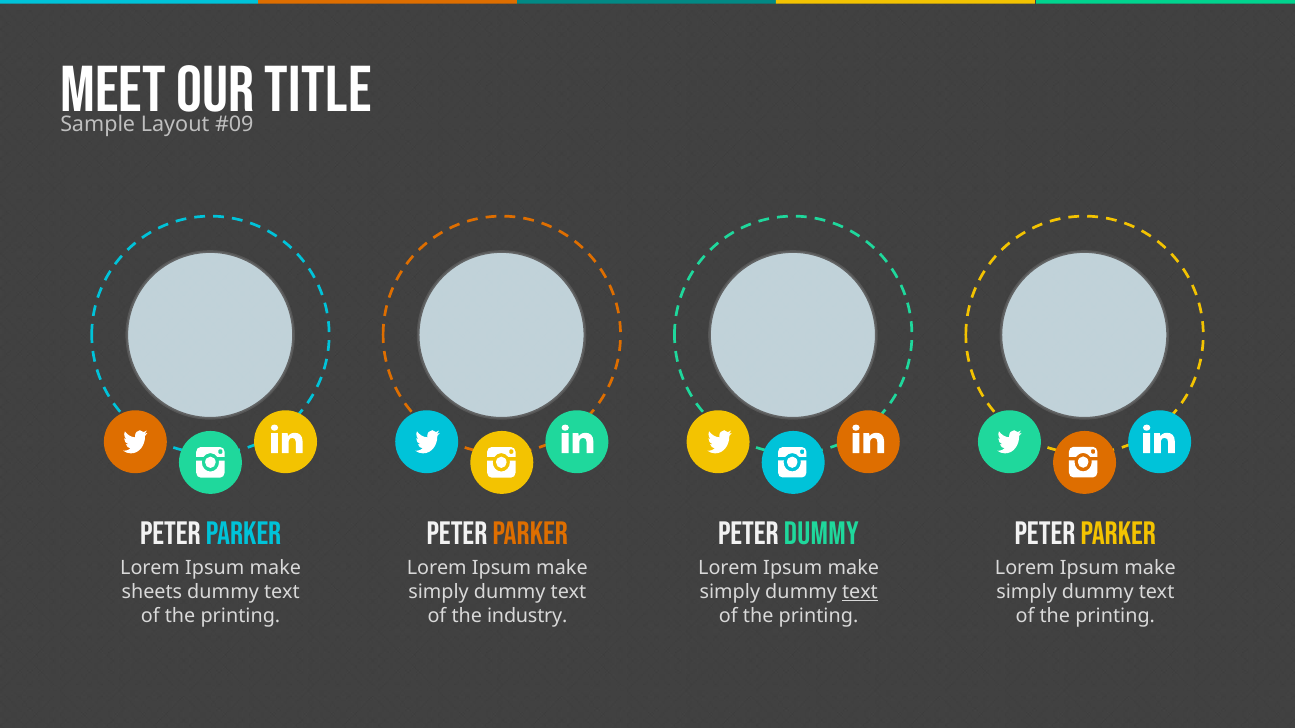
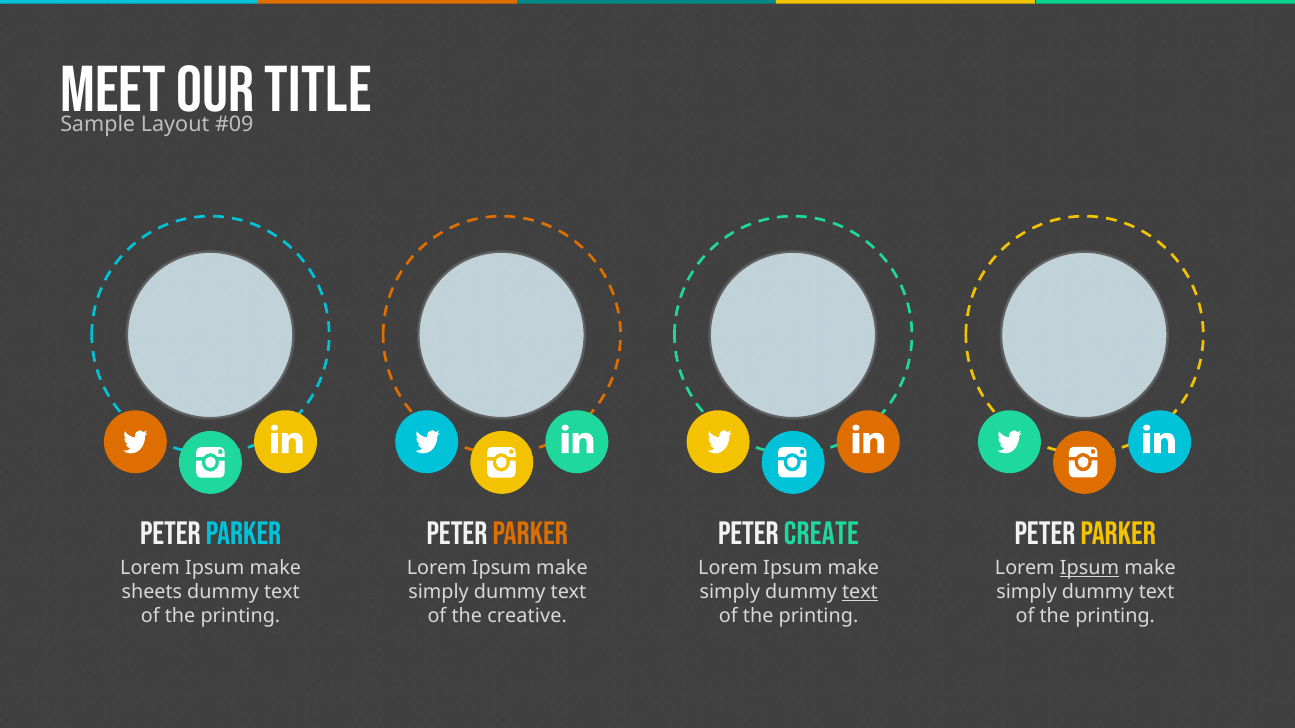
PETER DUMMY: DUMMY -> CREATE
Ipsum at (1089, 569) underline: none -> present
industry: industry -> creative
